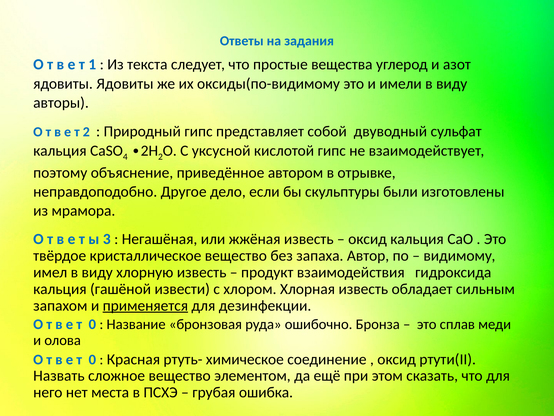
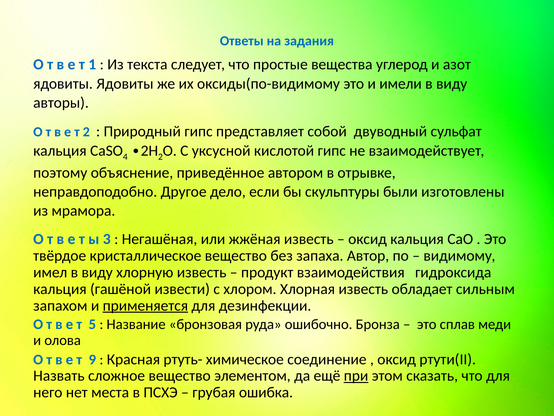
0 at (92, 324): 0 -> 5
0 at (92, 359): 0 -> 9
при underline: none -> present
